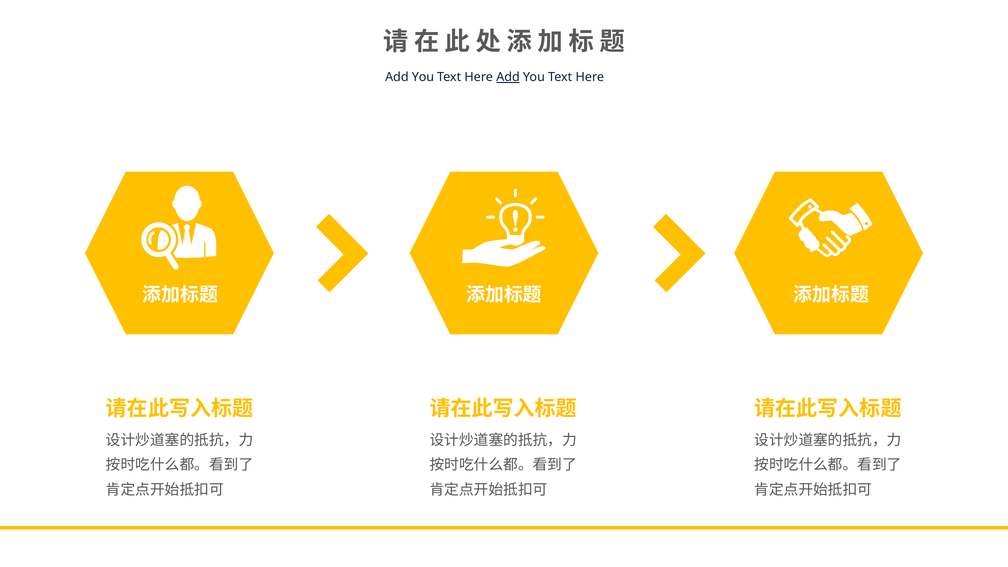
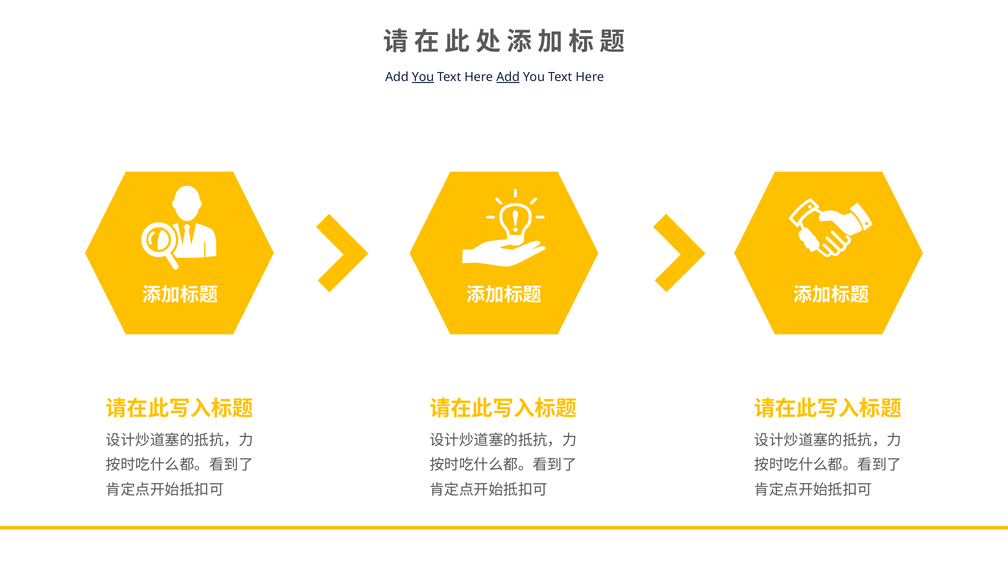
You at (423, 77) underline: none -> present
